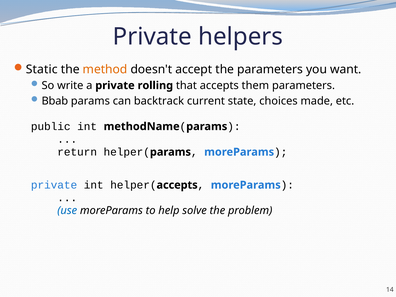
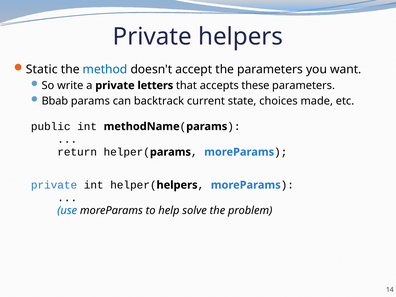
method colour: orange -> blue
rolling: rolling -> letters
them: them -> these
accepts at (177, 185): accepts -> helpers
